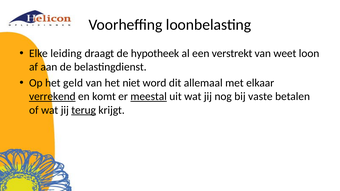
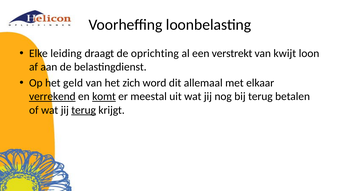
hypotheek: hypotheek -> oprichting
weet: weet -> kwijt
niet: niet -> zich
komt underline: none -> present
meestal underline: present -> none
bij vaste: vaste -> terug
